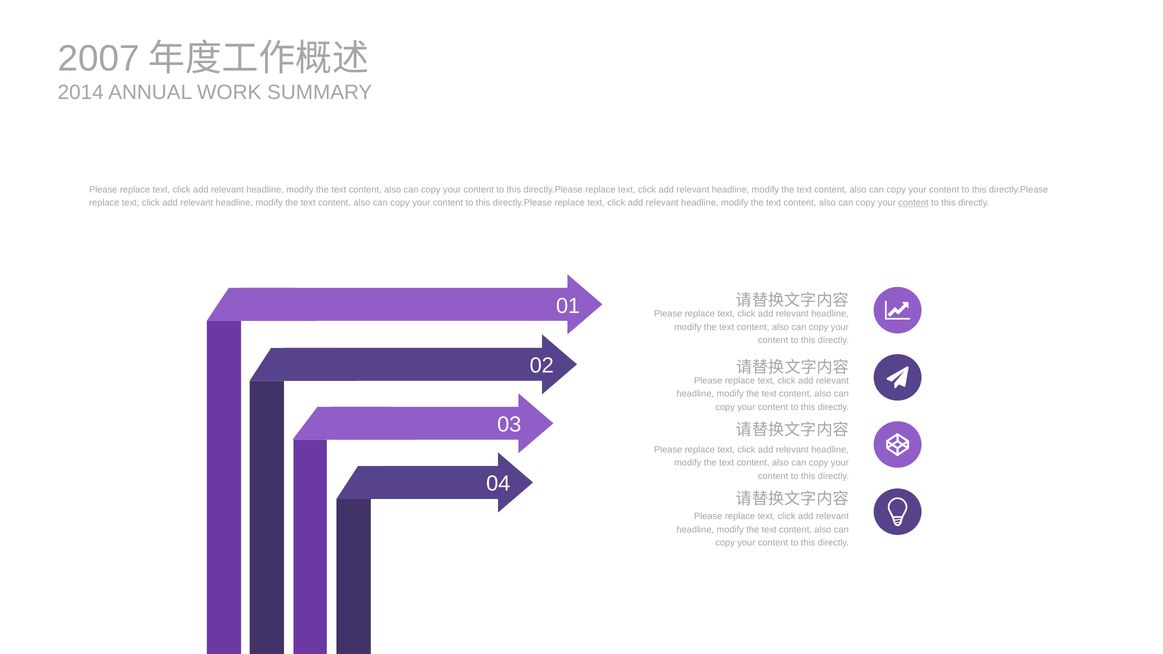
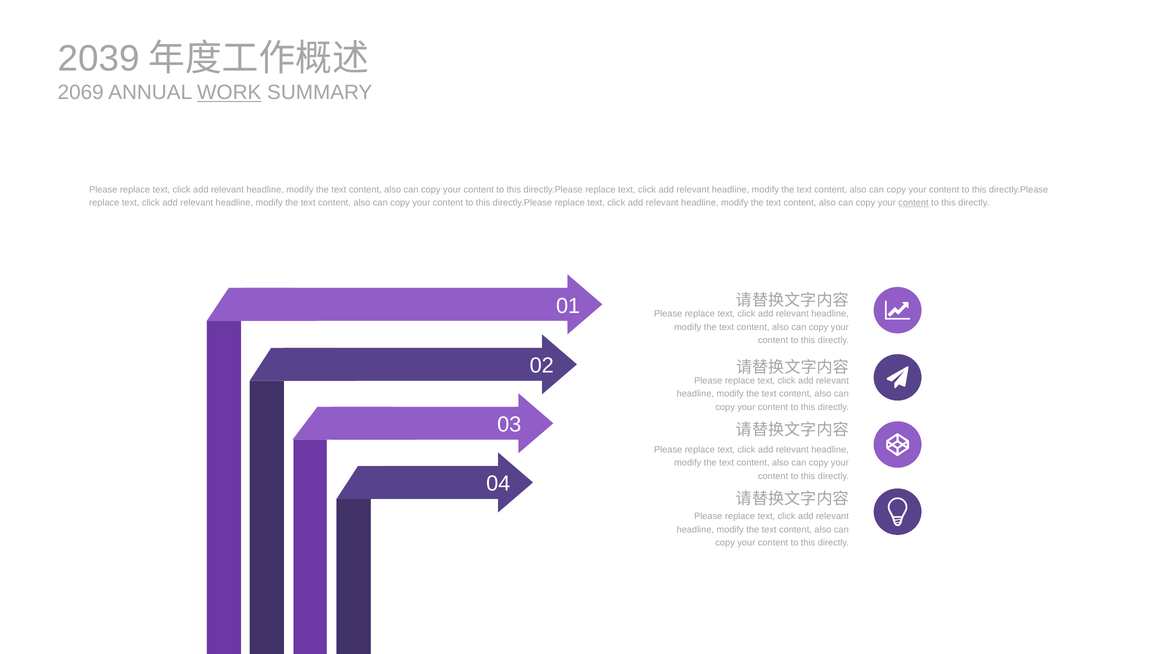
2007: 2007 -> 2039
2014: 2014 -> 2069
WORK underline: none -> present
